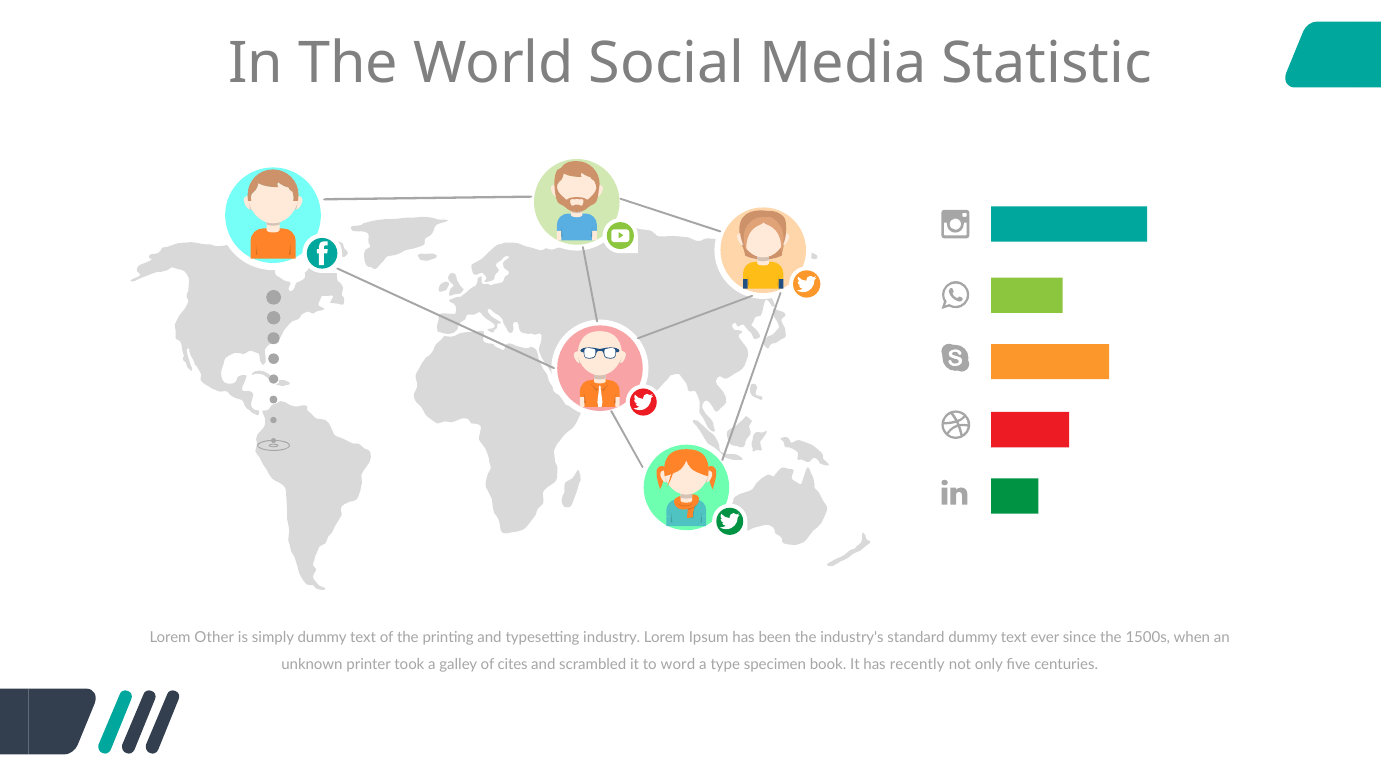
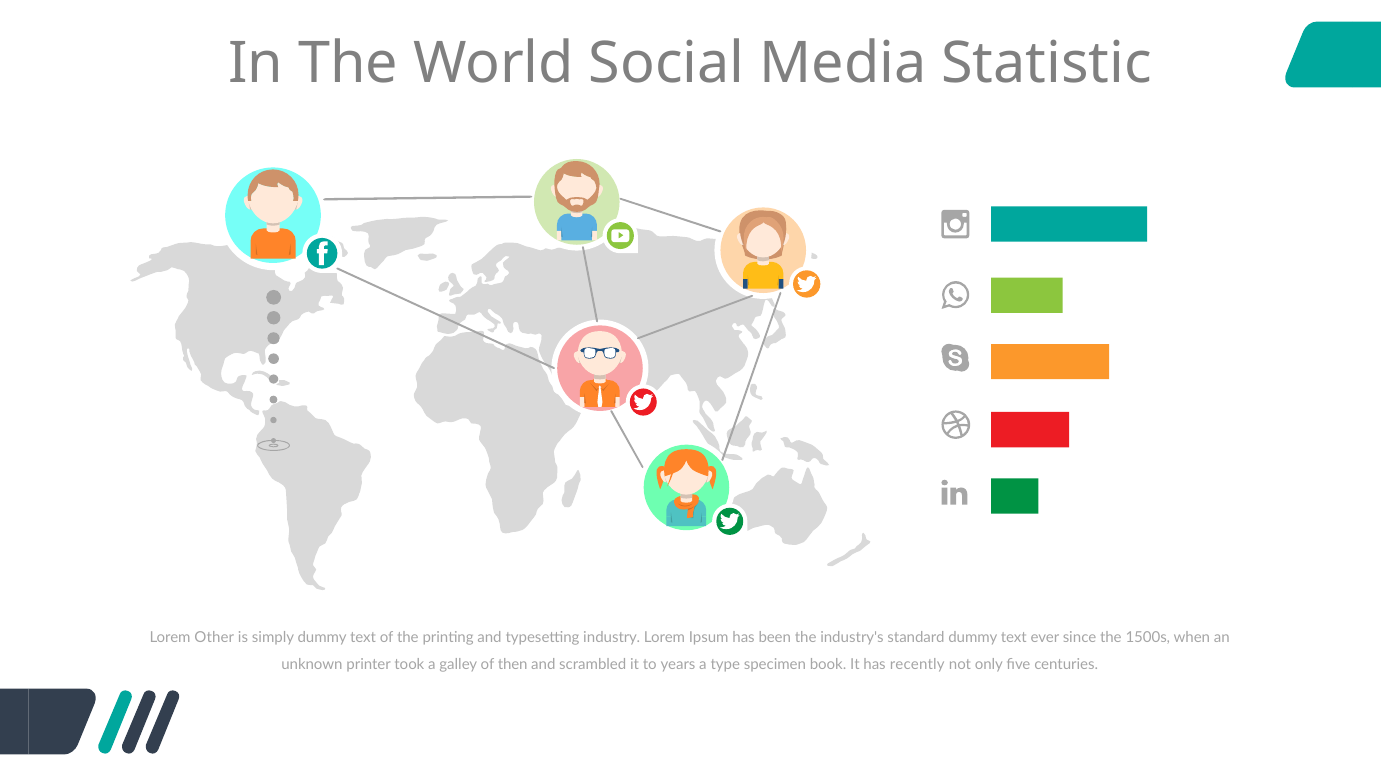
cites: cites -> then
word: word -> years
